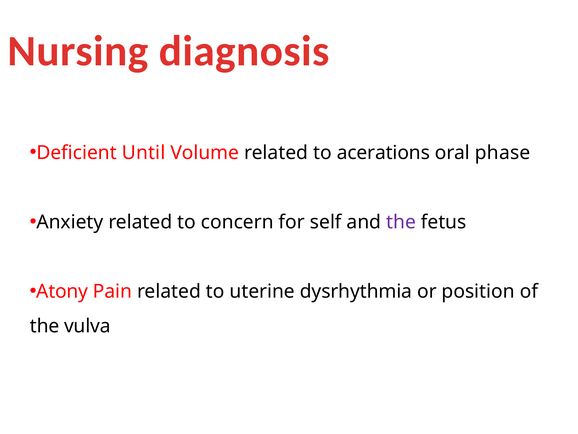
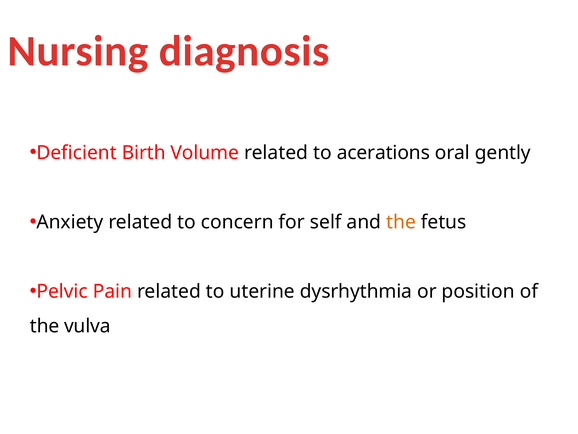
Until: Until -> Birth
phase: phase -> gently
the at (401, 222) colour: purple -> orange
Atony: Atony -> Pelvic
